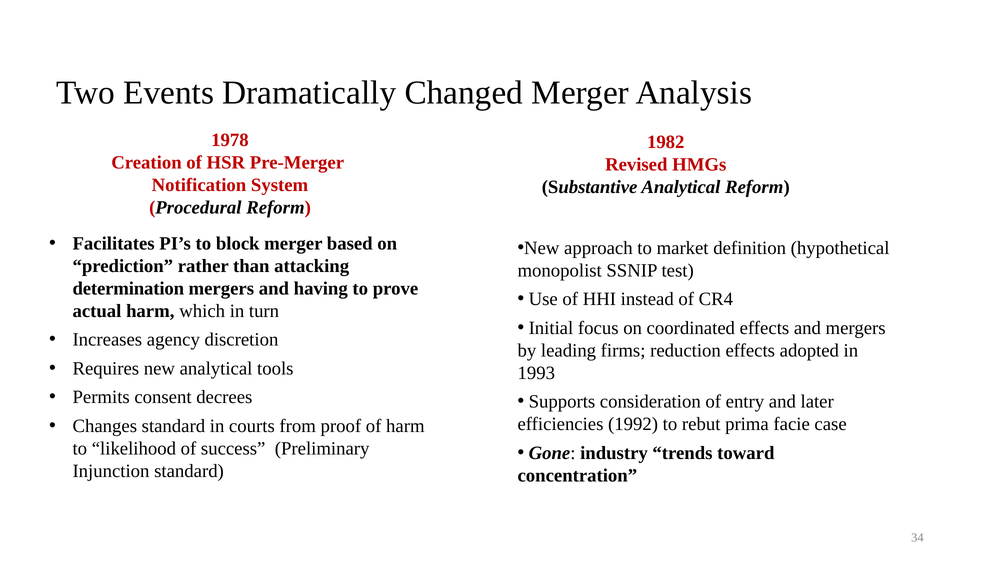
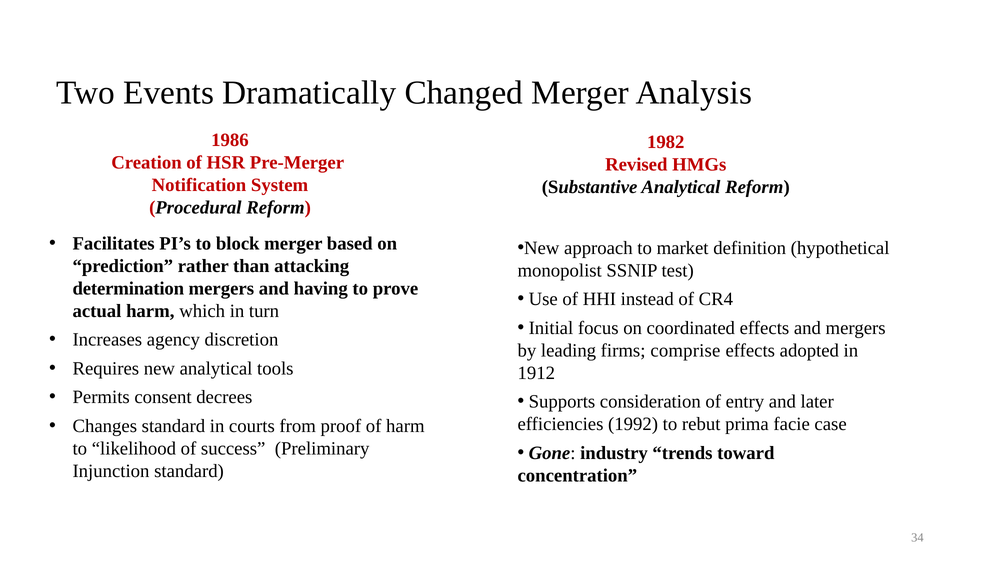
1978: 1978 -> 1986
reduction: reduction -> comprise
1993: 1993 -> 1912
